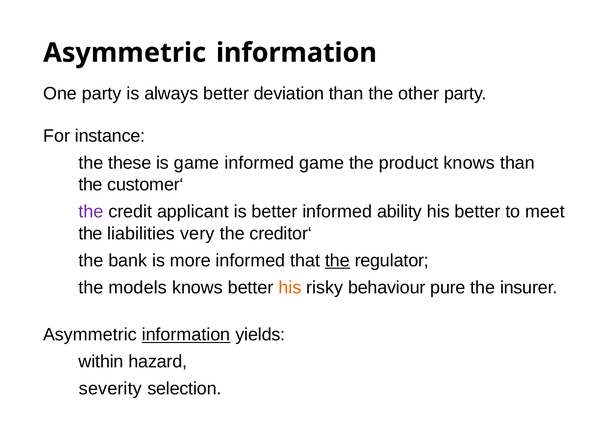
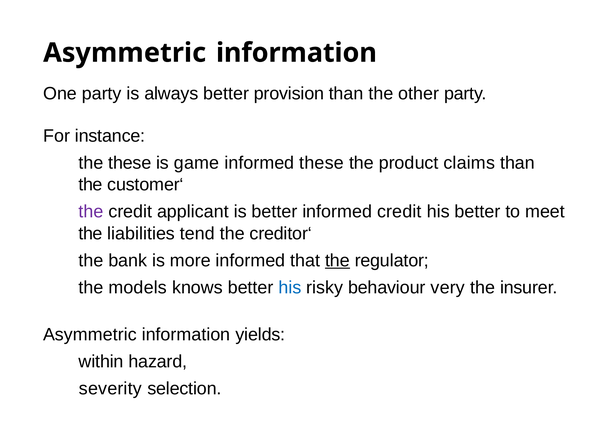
deviation: deviation -> provision
informed game: game -> these
product knows: knows -> claims
informed ability: ability -> credit
very: very -> tend
his at (290, 287) colour: orange -> blue
pure: pure -> very
information at (186, 334) underline: present -> none
